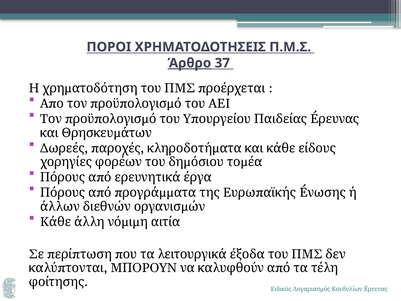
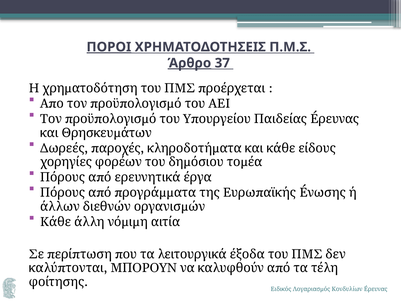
ΠΟΡΟΙ underline: none -> present
